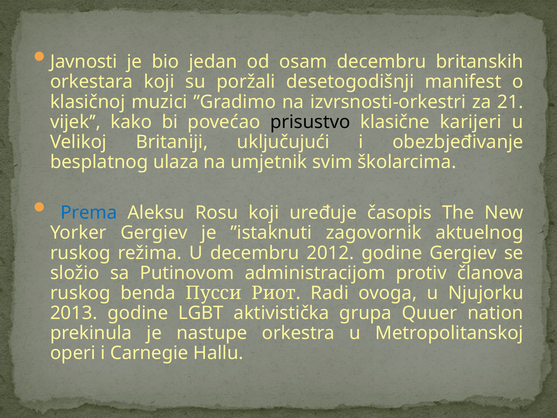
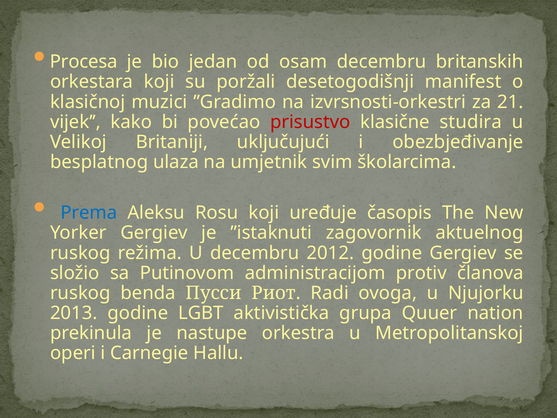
Javnosti: Javnosti -> Procesa
prisustvo colour: black -> red
karijeri: karijeri -> studira
